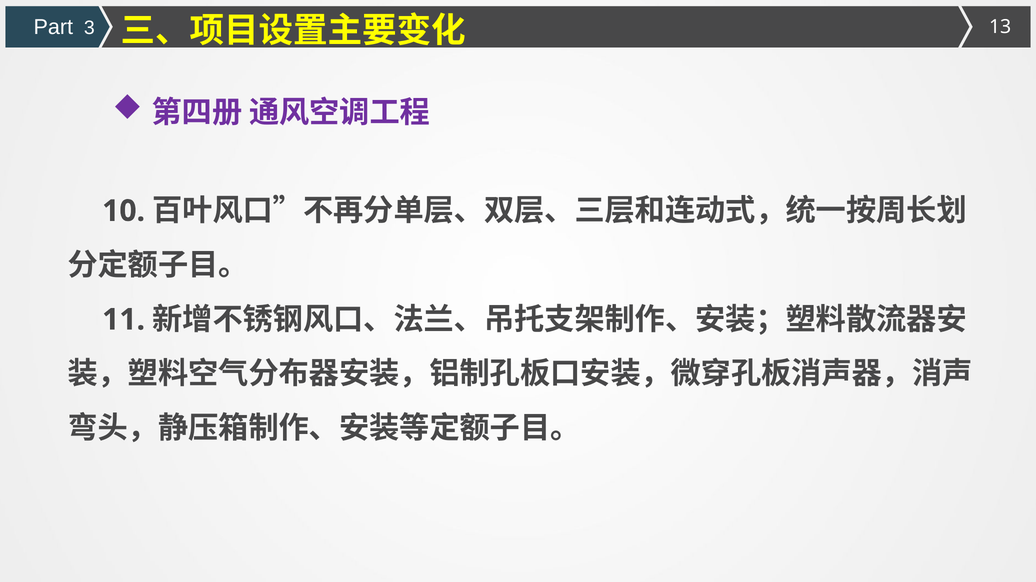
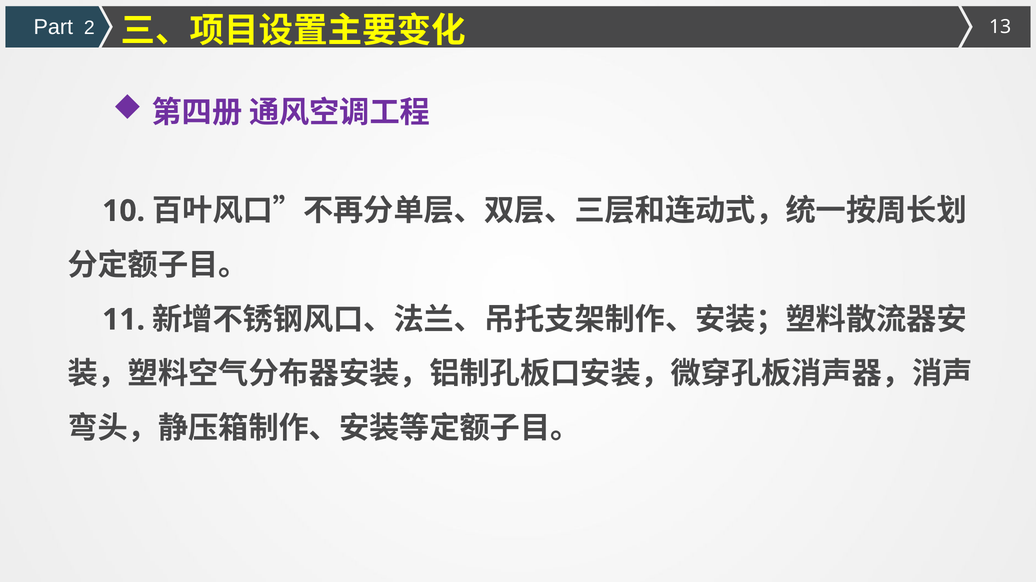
3: 3 -> 2
